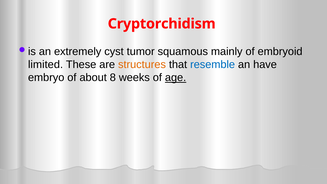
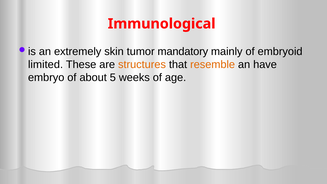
Cryptorchidism: Cryptorchidism -> Immunological
cyst: cyst -> skin
squamous: squamous -> mandatory
resemble colour: blue -> orange
8: 8 -> 5
age underline: present -> none
